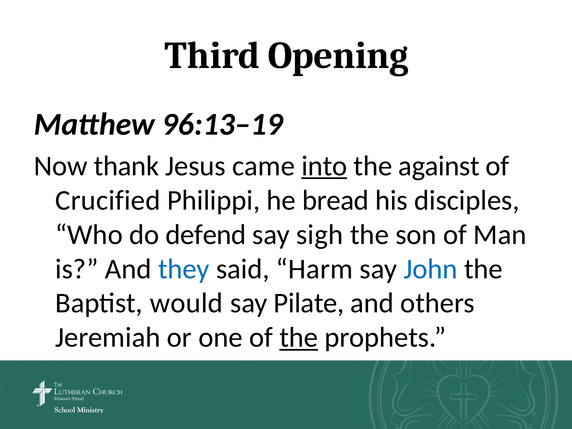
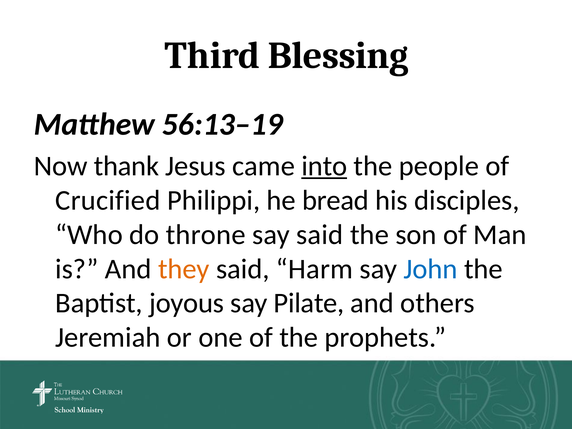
Opening: Opening -> Blessing
96:13–19: 96:13–19 -> 56:13–19
against: against -> people
defend: defend -> throne
say sigh: sigh -> said
they colour: blue -> orange
would: would -> joyous
the at (299, 338) underline: present -> none
